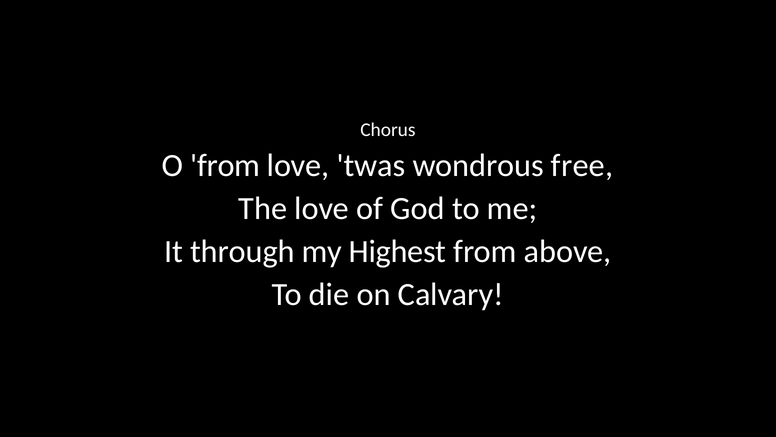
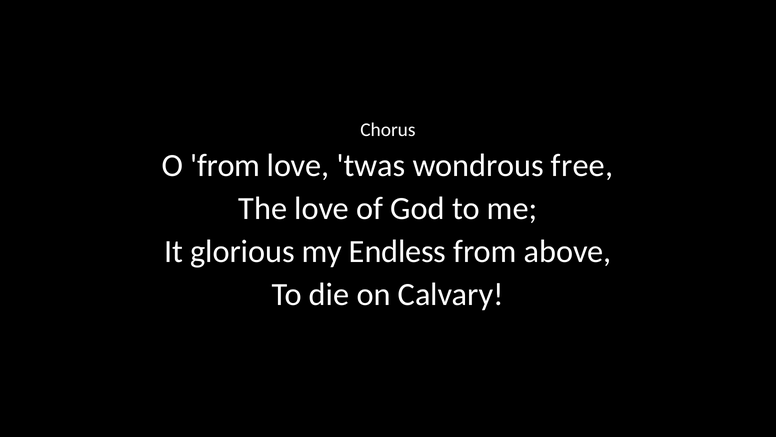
through: through -> glorious
Highest: Highest -> Endless
